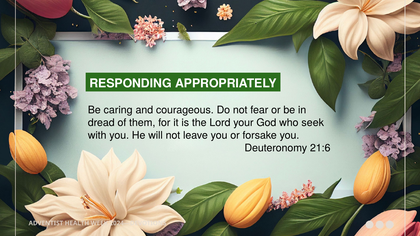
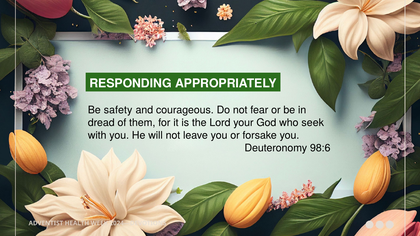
caring: caring -> safety
21:6: 21:6 -> 98:6
